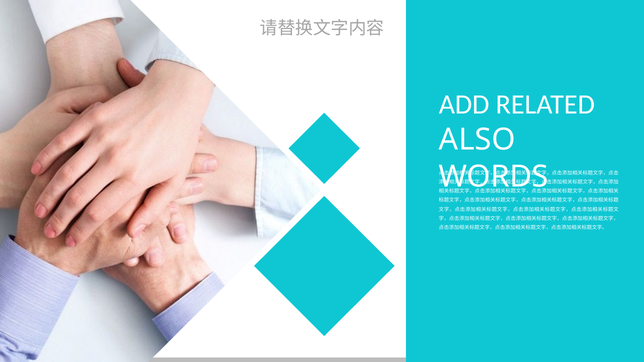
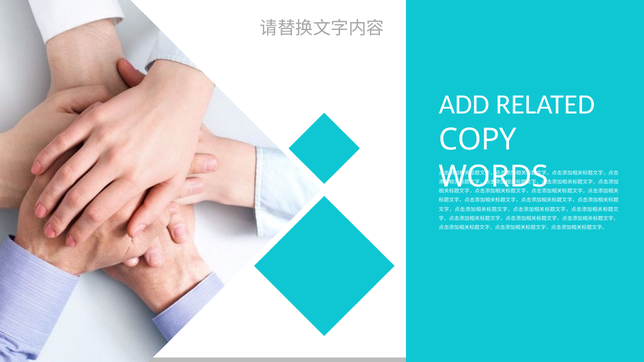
ALSO: ALSO -> COPY
